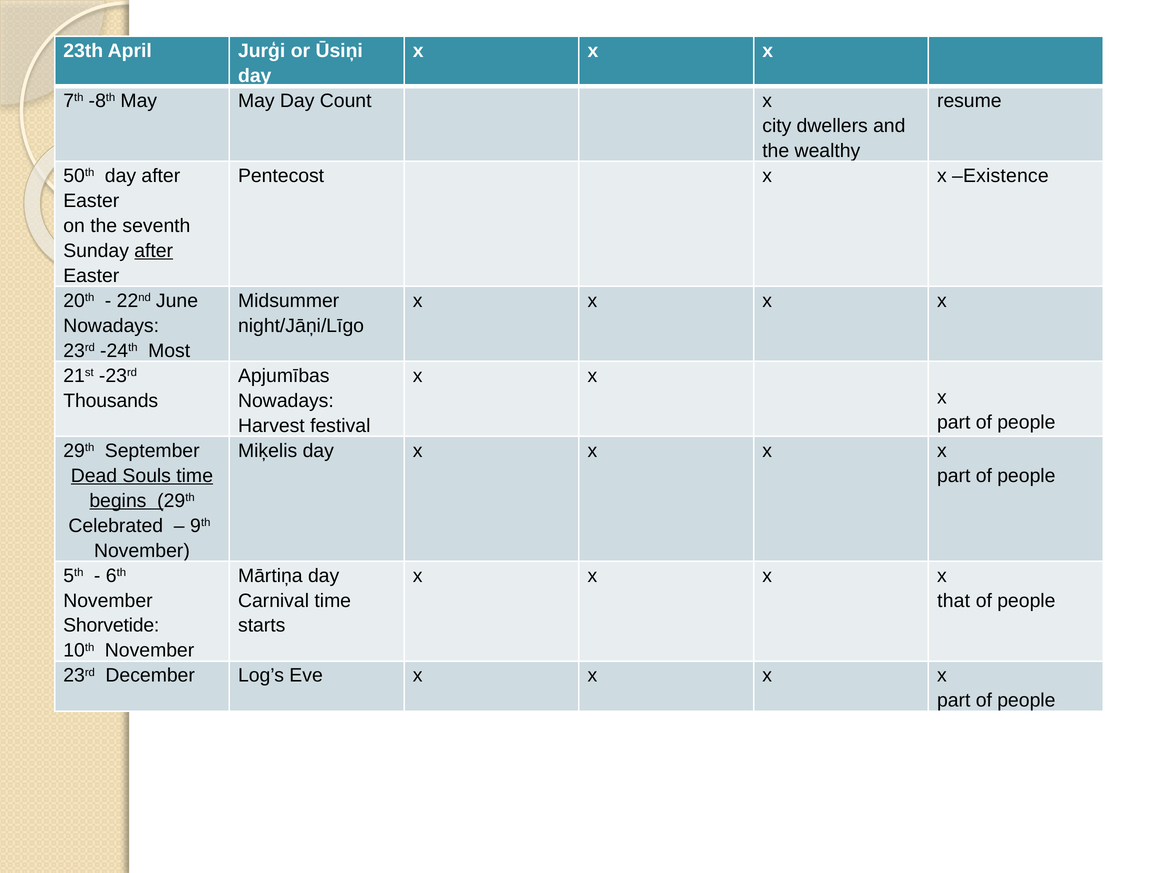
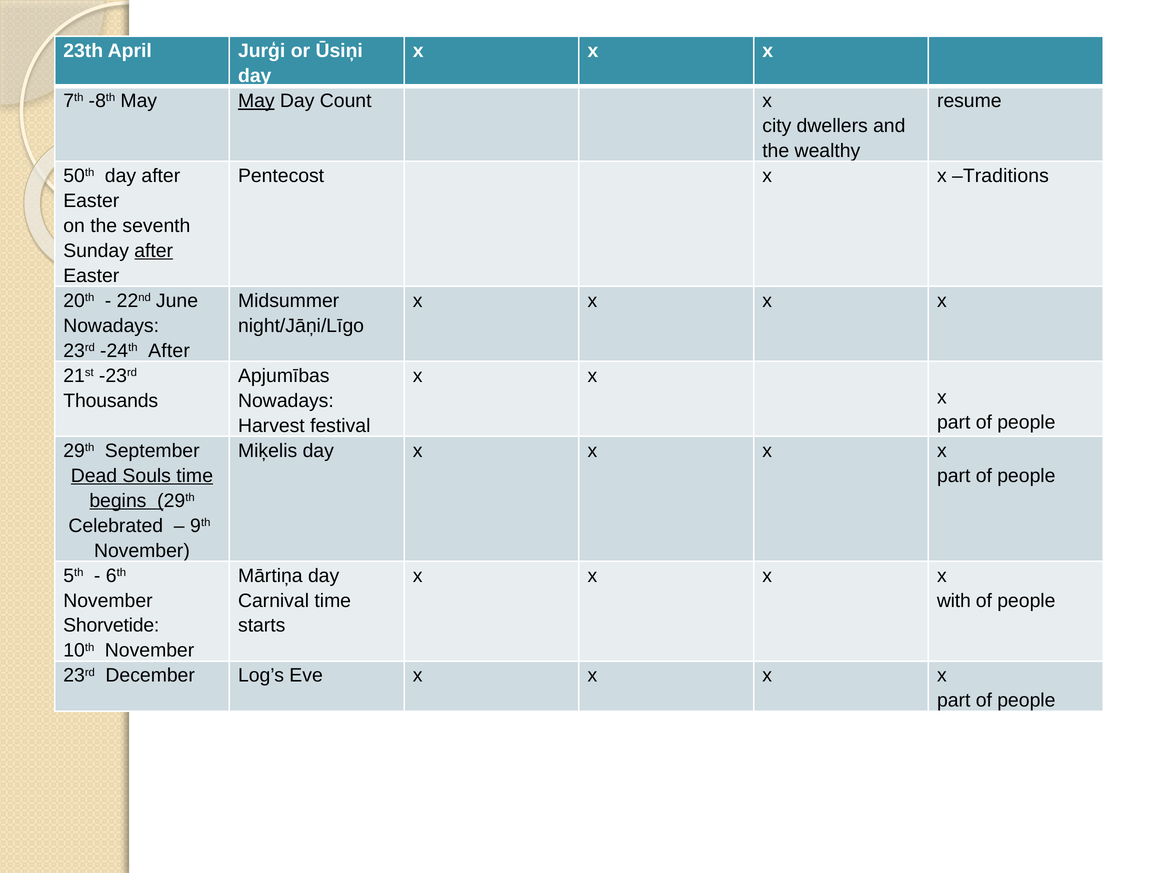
May at (256, 101) underline: none -> present
Existence: Existence -> Traditions
-24th Most: Most -> After
that: that -> with
